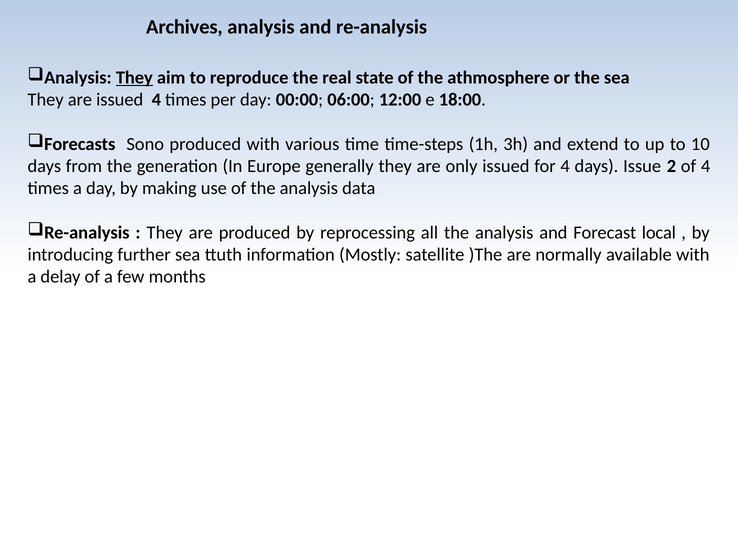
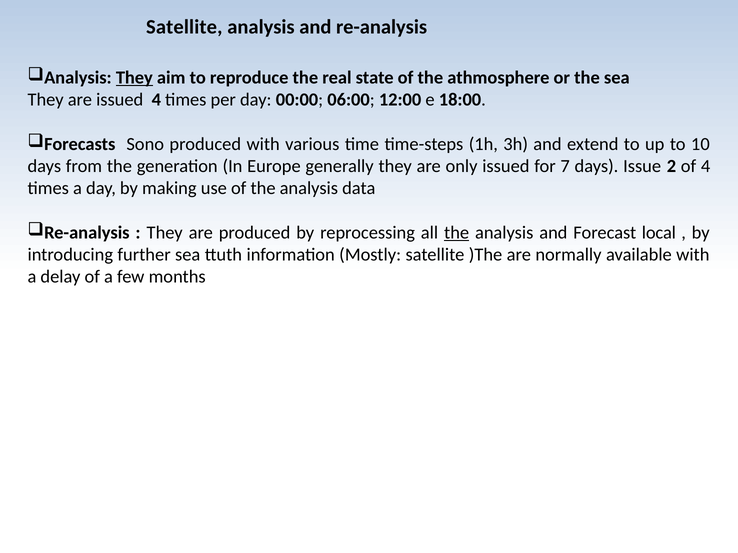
Archives at (184, 27): Archives -> Satellite
for 4: 4 -> 7
the at (457, 233) underline: none -> present
